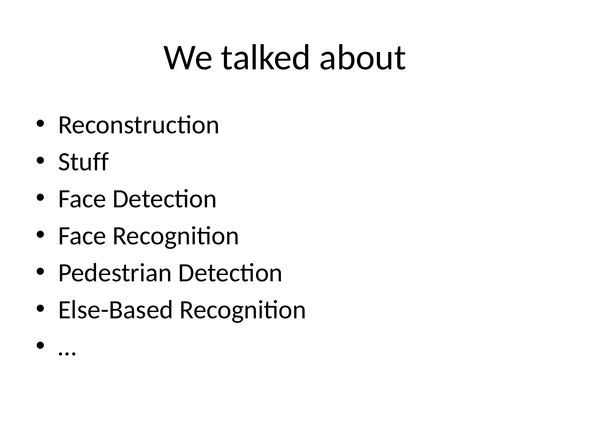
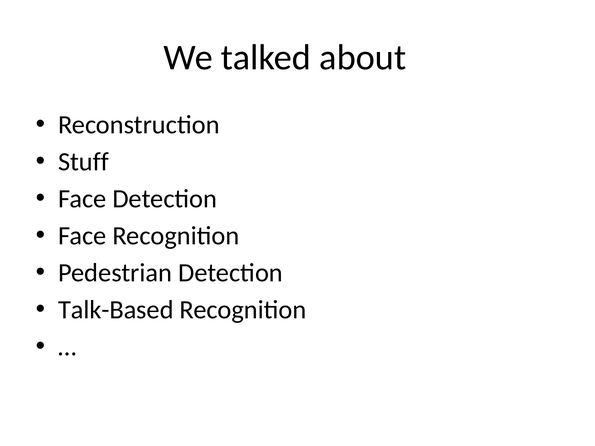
Else-Based: Else-Based -> Talk-Based
